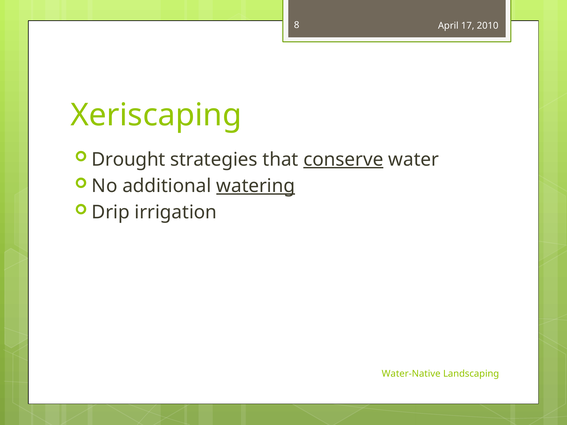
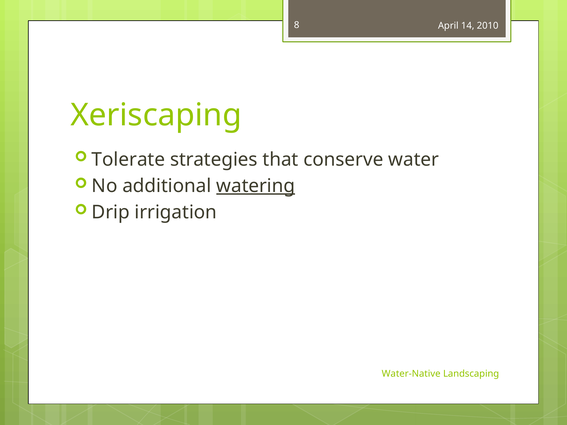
17: 17 -> 14
Drought: Drought -> Tolerate
conserve underline: present -> none
